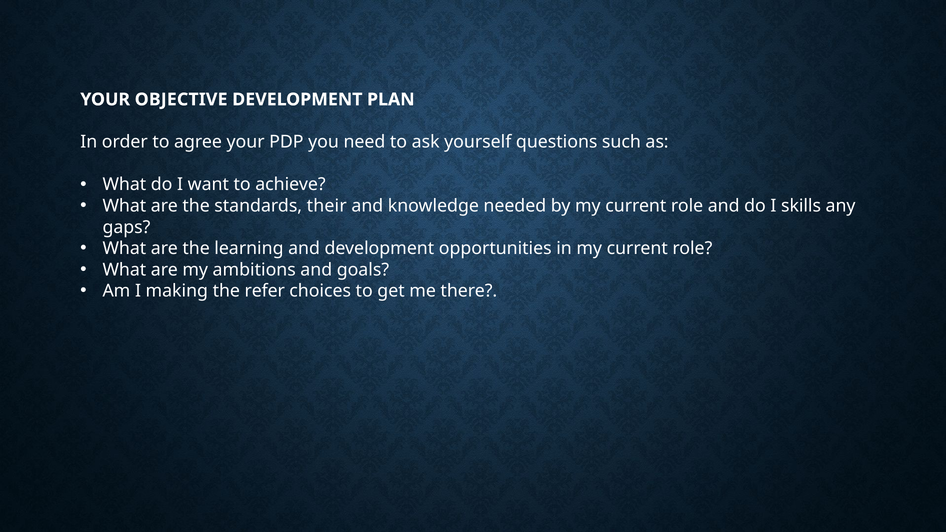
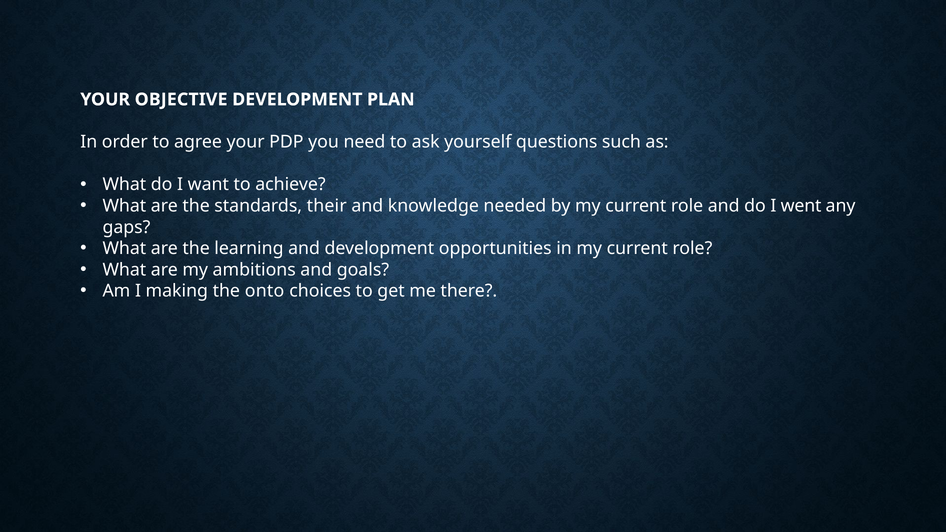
skills: skills -> went
refer: refer -> onto
